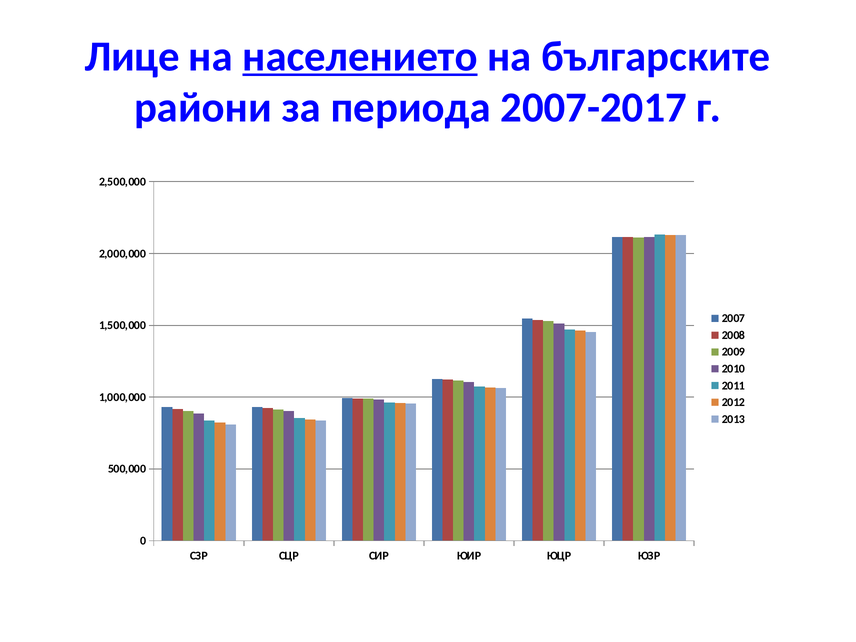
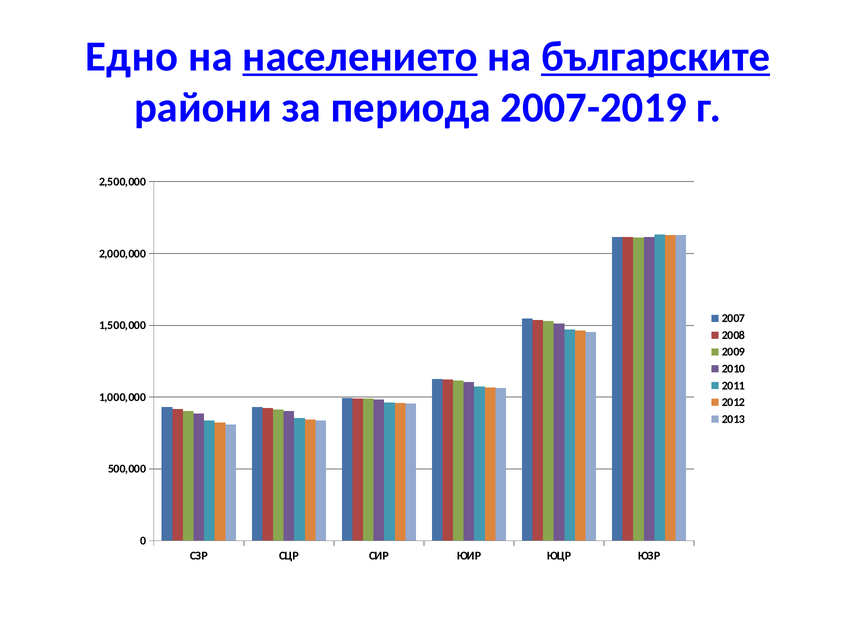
Лице: Лице -> Едно
българските underline: none -> present
2007-2017: 2007-2017 -> 2007-2019
